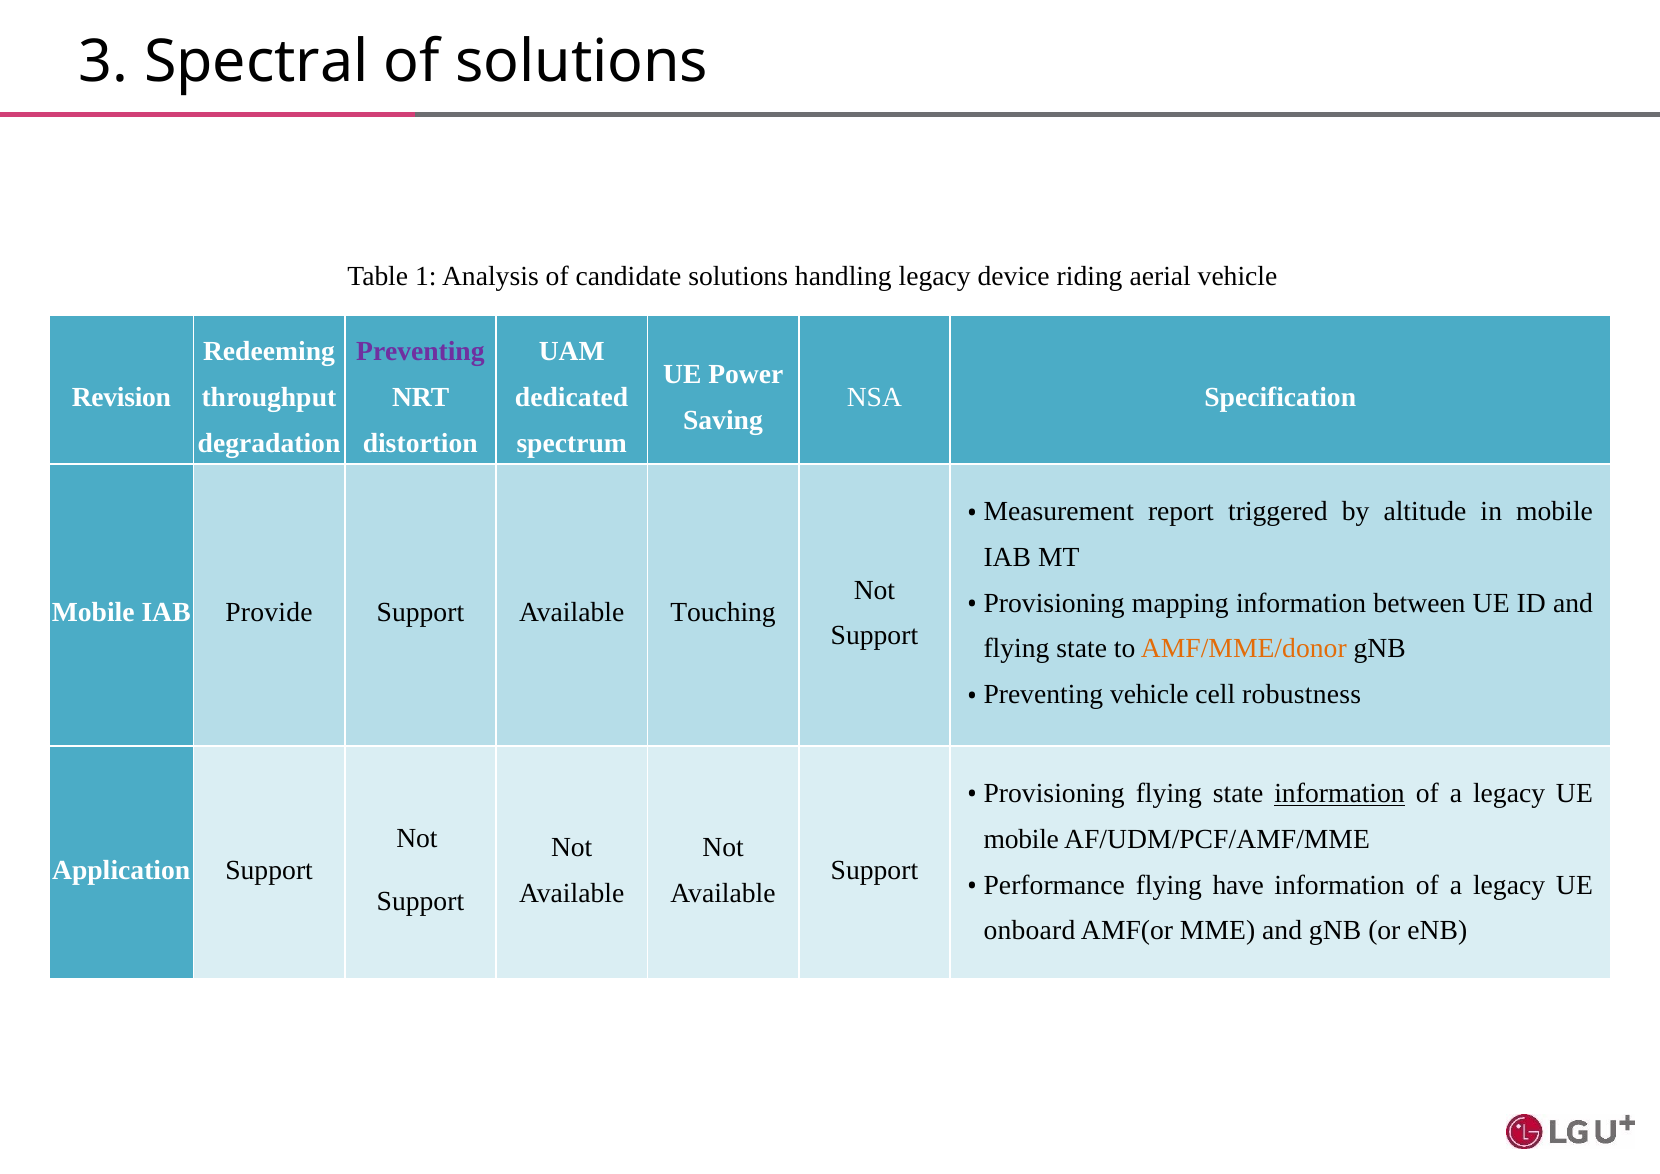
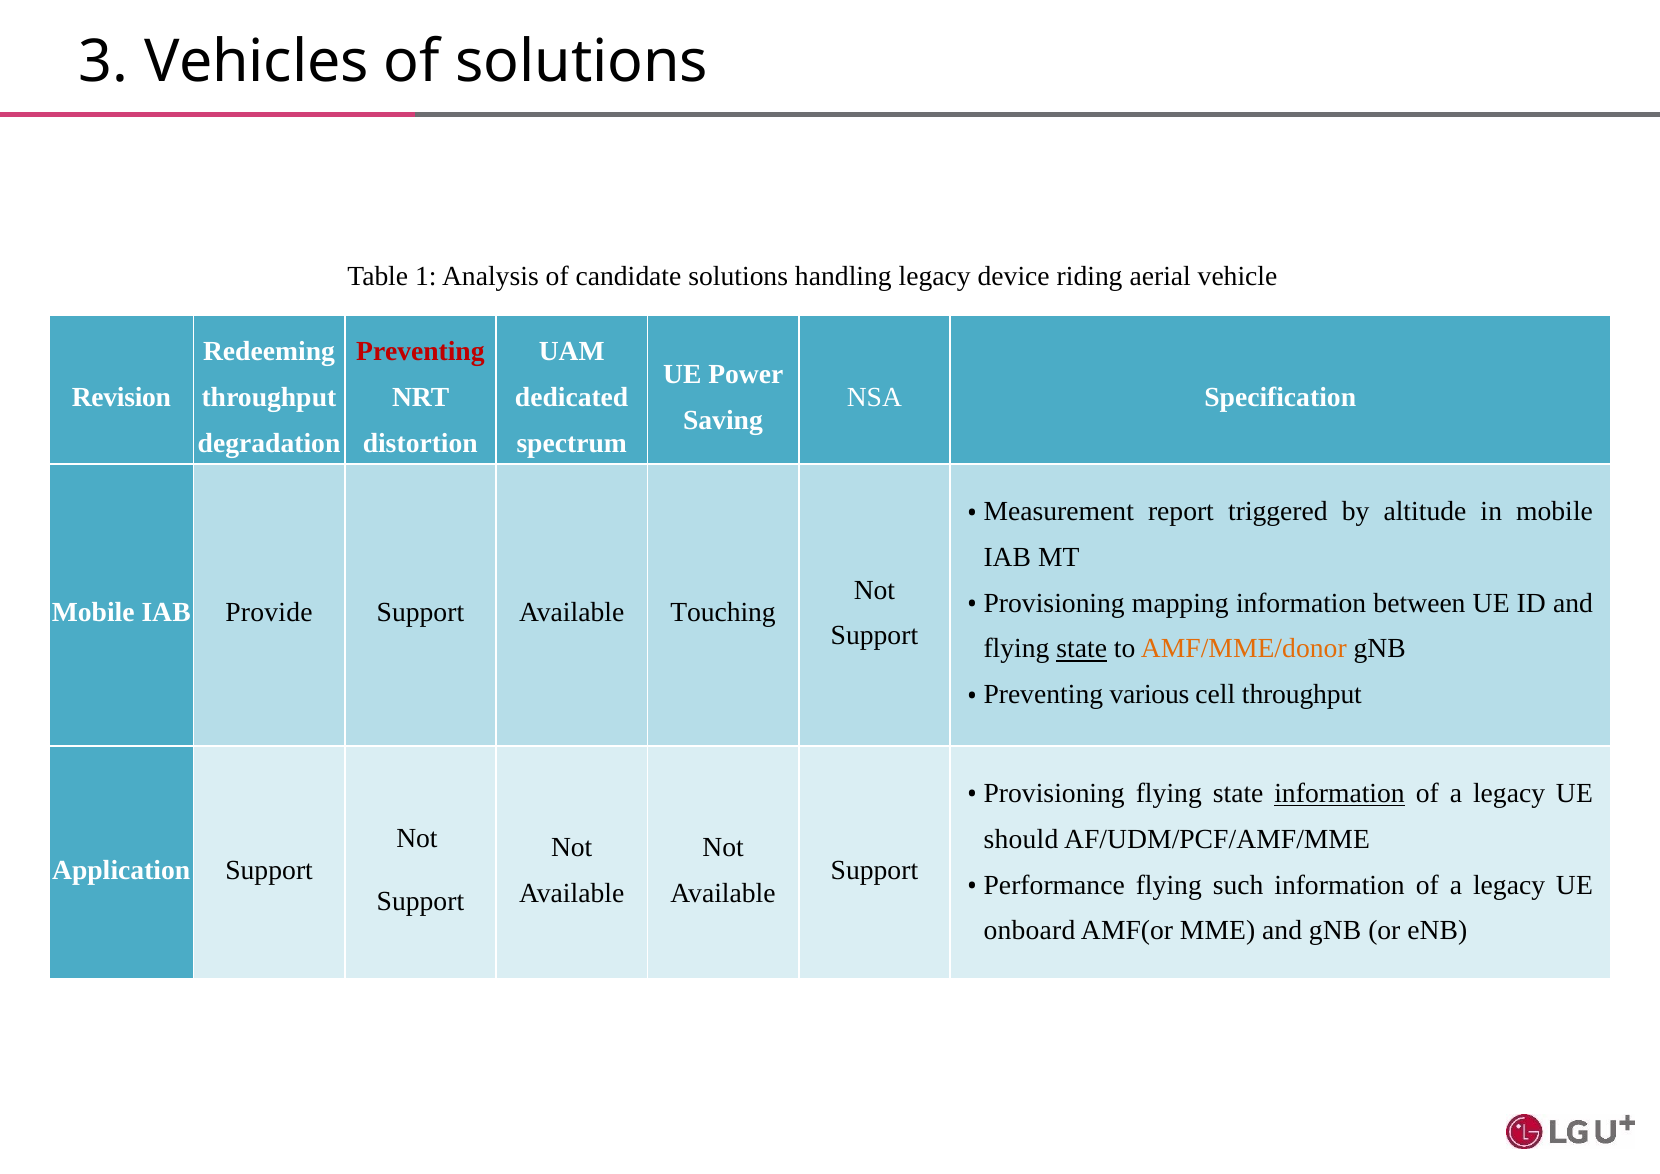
Spectral: Spectral -> Vehicles
Preventing at (420, 352) colour: purple -> red
state at (1082, 649) underline: none -> present
Preventing vehicle: vehicle -> various
cell robustness: robustness -> throughput
mobile at (1021, 839): mobile -> should
have: have -> such
